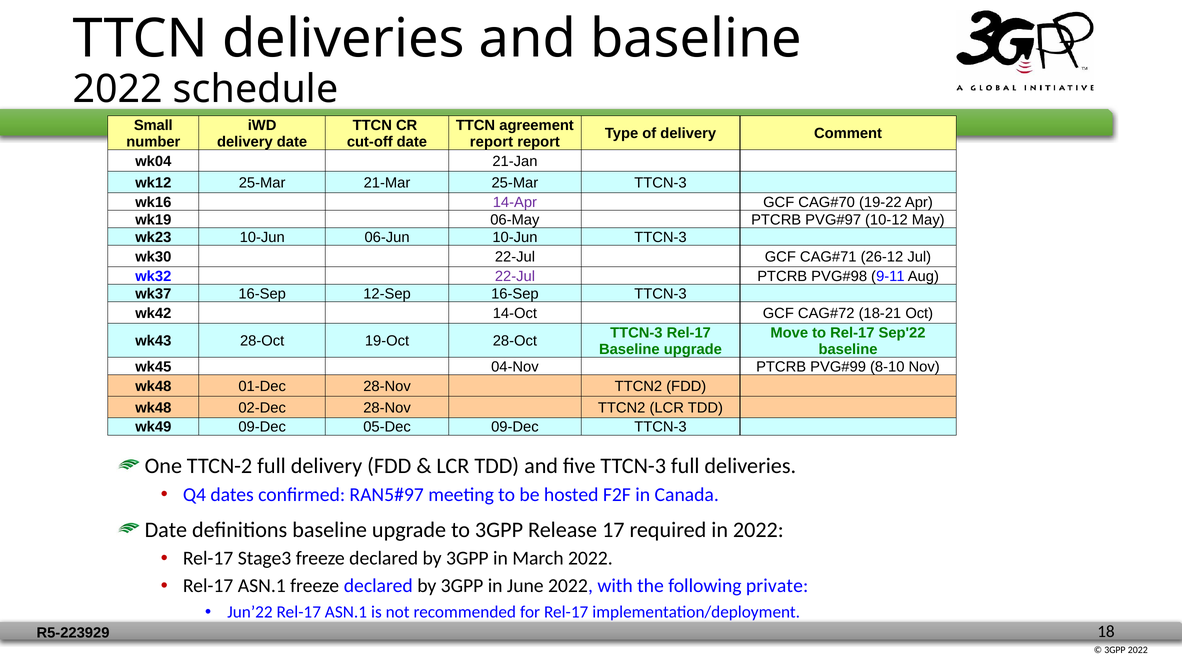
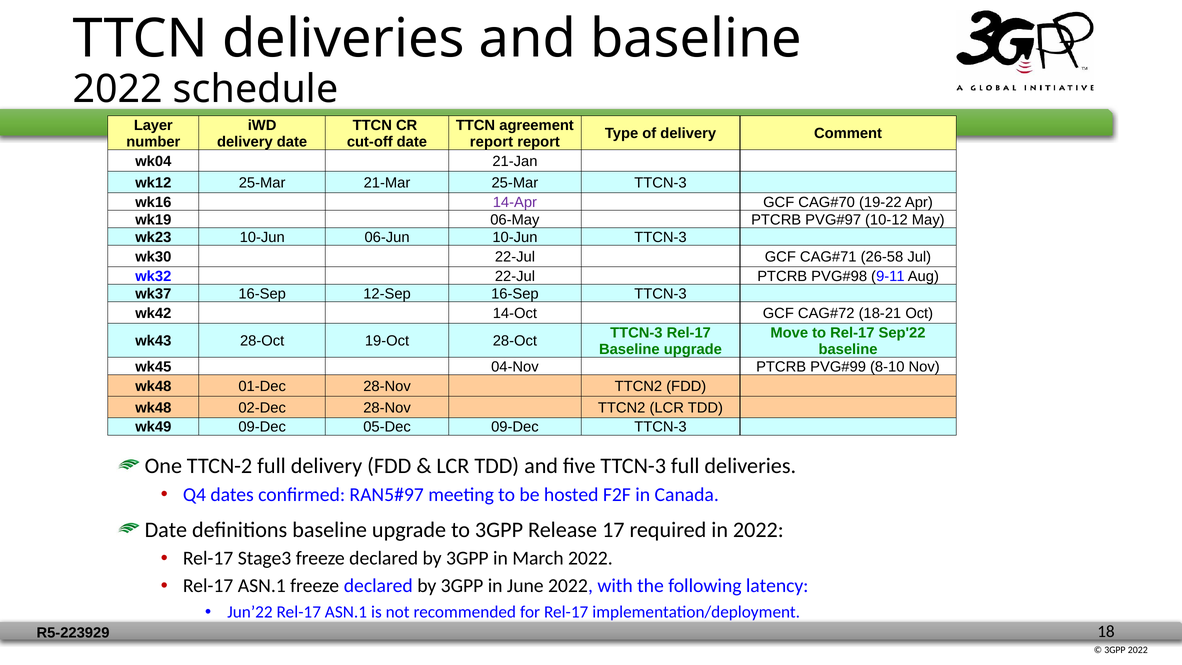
Small: Small -> Layer
26-12: 26-12 -> 26-58
22-Jul at (515, 276) colour: purple -> black
private: private -> latency
